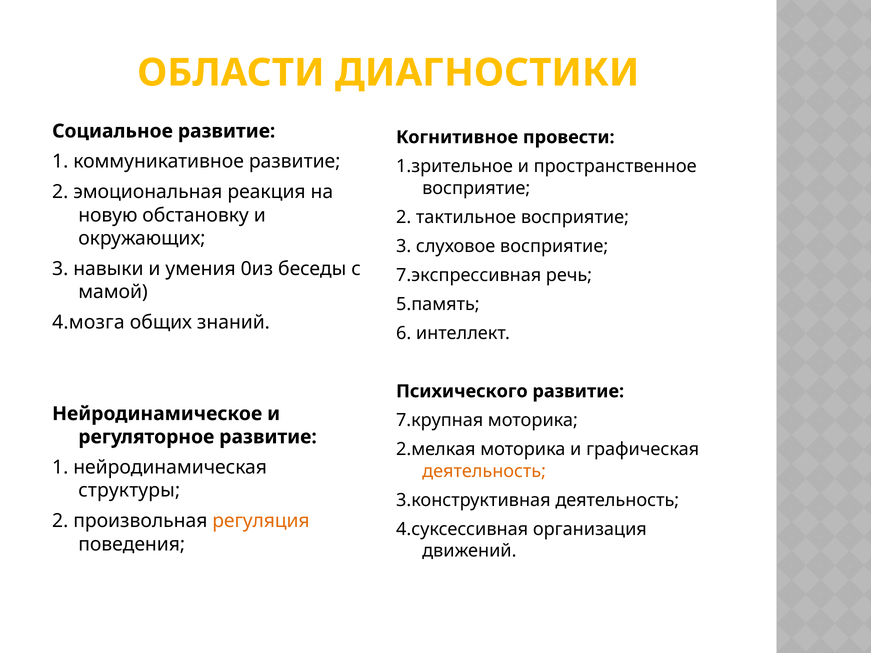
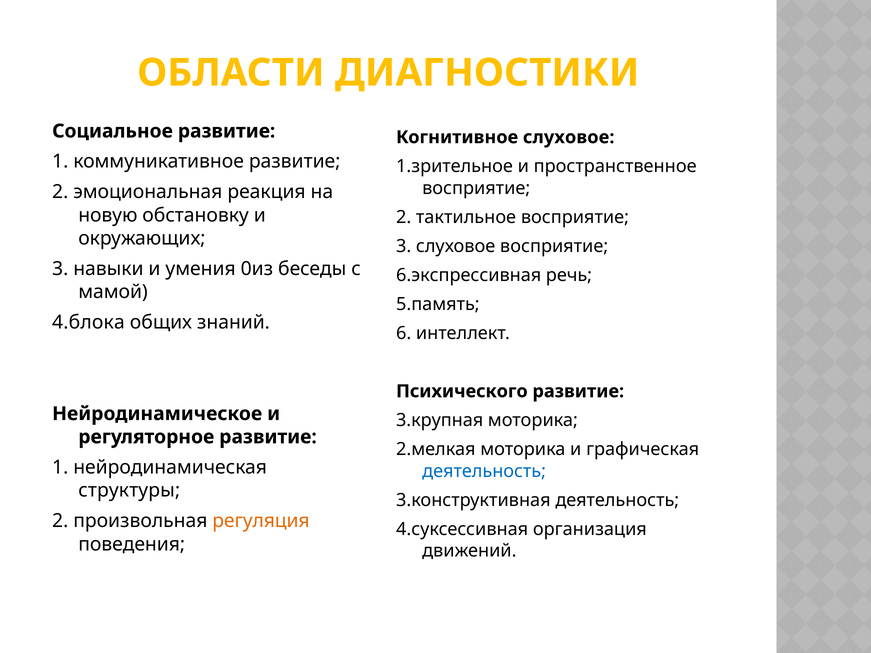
Когнитивное провести: провести -> слуховое
7.экспрессивная: 7.экспрессивная -> 6.экспрессивная
4.мозга: 4.мозга -> 4.блока
7.крупная: 7.крупная -> 3.крупная
деятельность at (484, 471) colour: orange -> blue
